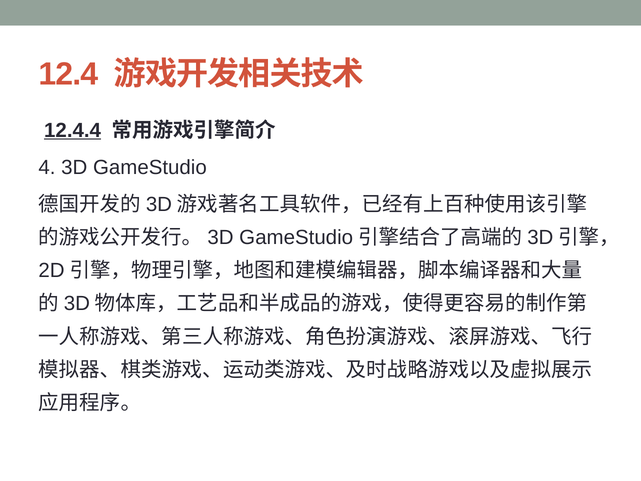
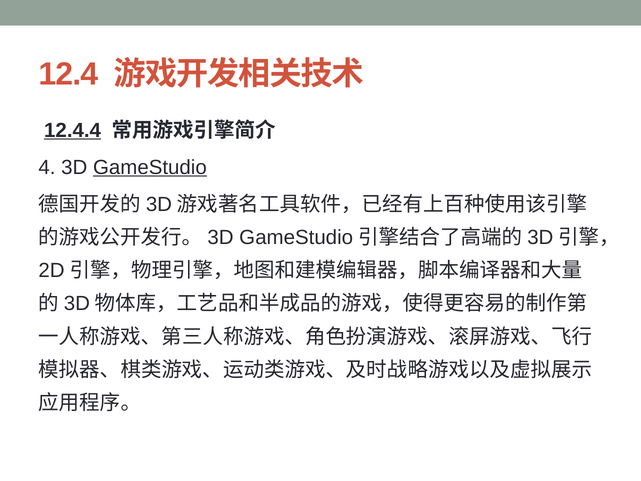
GameStudio at (150, 167) underline: none -> present
